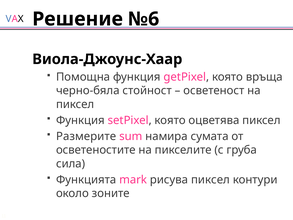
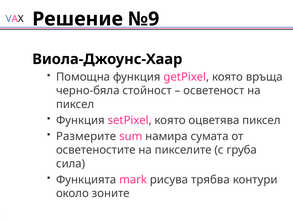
№6: №6 -> №9
рисува пиксел: пиксел -> трябва
